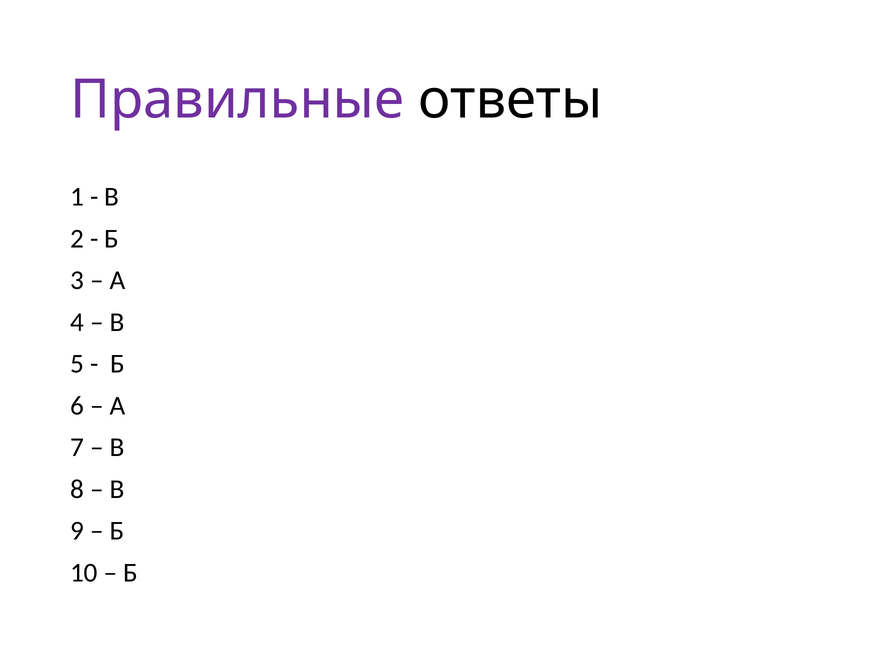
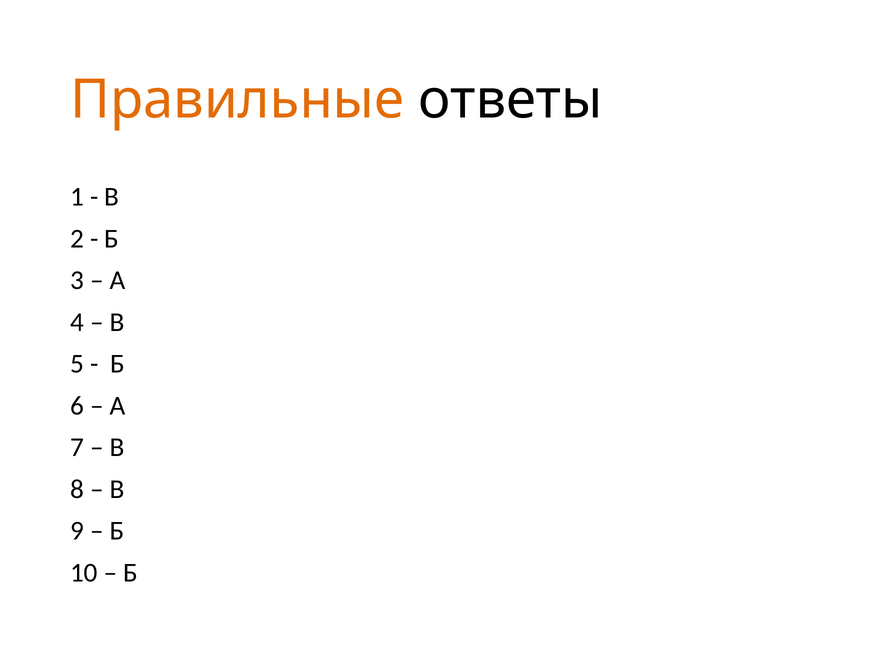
Правильные colour: purple -> orange
